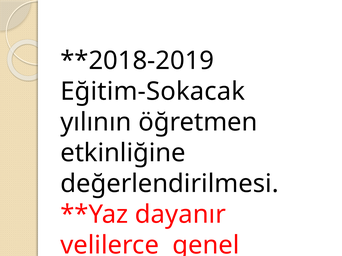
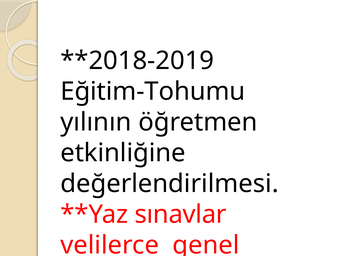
Eğitim-Sokacak: Eğitim-Sokacak -> Eğitim-Tohumu
dayanır: dayanır -> sınavlar
